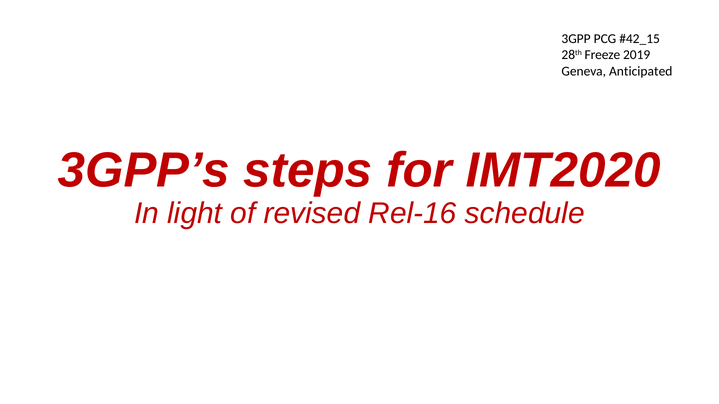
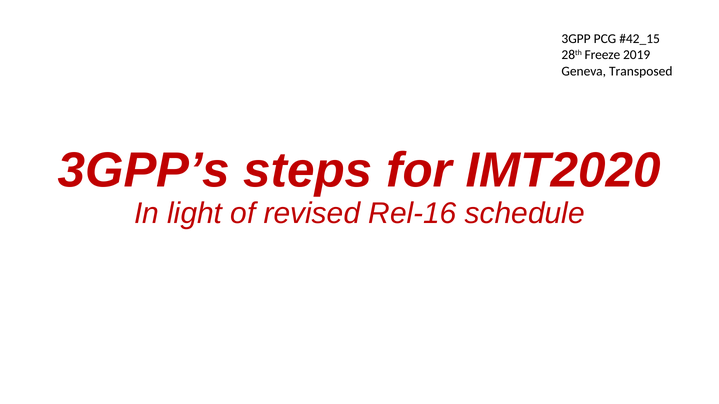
Anticipated: Anticipated -> Transposed
